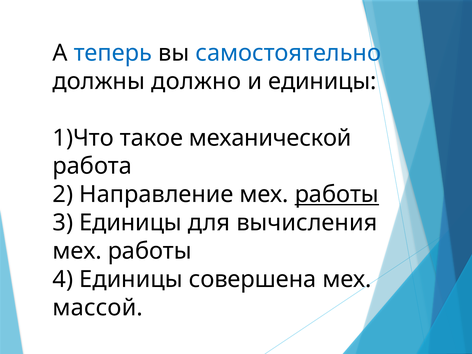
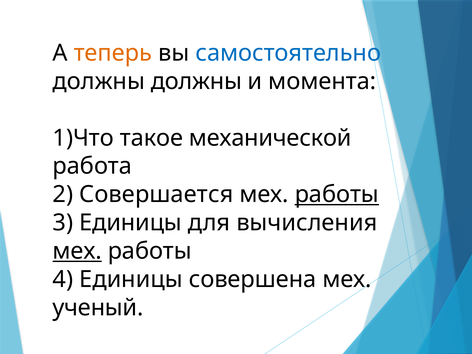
теперь colour: blue -> orange
должны должно: должно -> должны
и единицы: единицы -> момента
Направление: Направление -> Совершается
мех at (77, 251) underline: none -> present
массой: массой -> ученый
